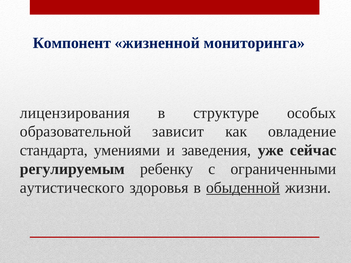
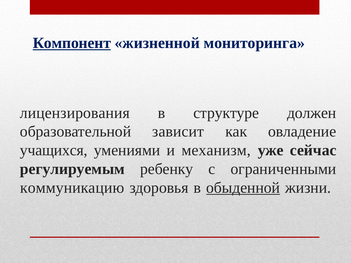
Компонент underline: none -> present
особых: особых -> должен
стандарта: стандарта -> учащихся
заведения: заведения -> механизм
аутистического: аутистического -> коммуникацию
